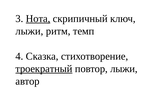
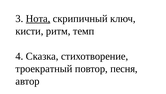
лыжи at (29, 31): лыжи -> кисти
троекратный underline: present -> none
повтор лыжи: лыжи -> песня
